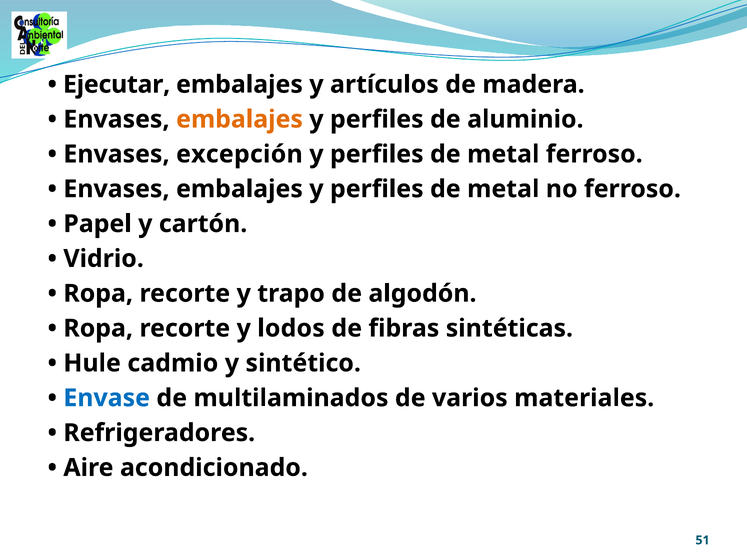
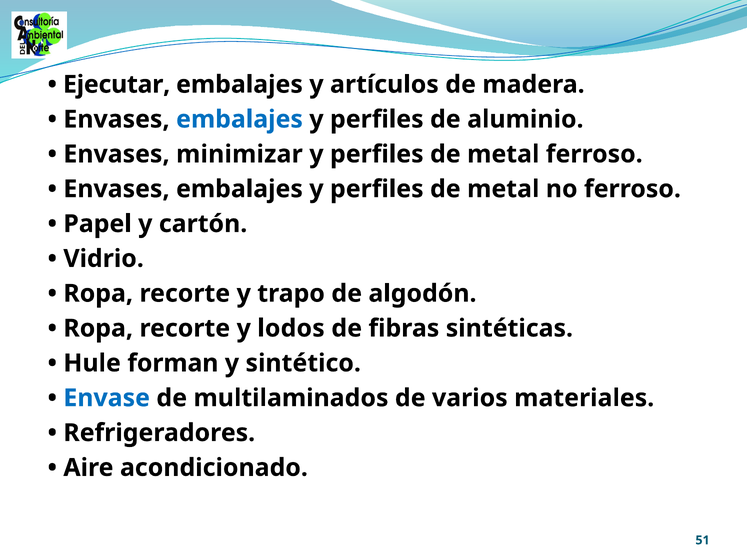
embalajes at (239, 119) colour: orange -> blue
excepción: excepción -> minimizar
cadmio: cadmio -> forman
